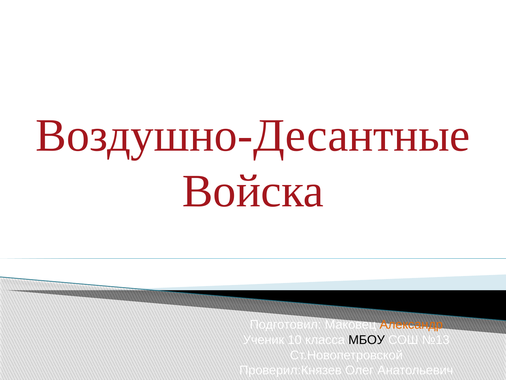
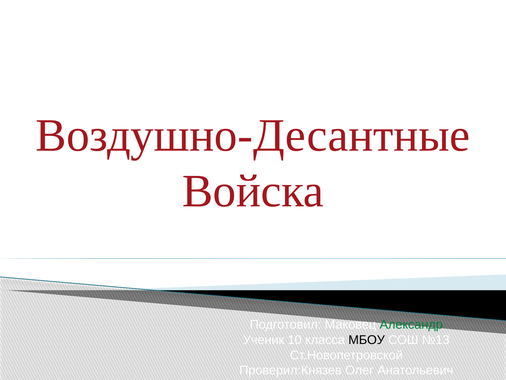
Александр colour: orange -> green
